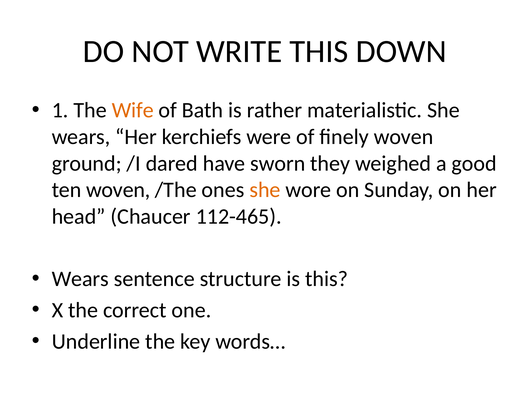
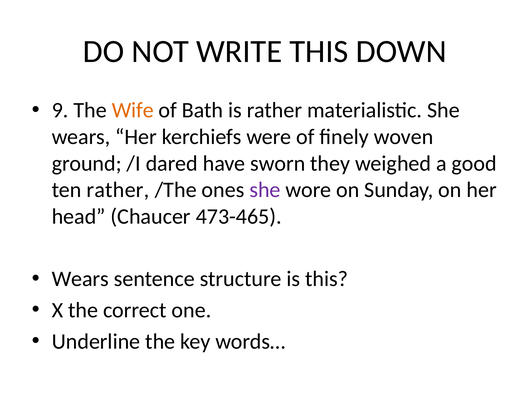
1: 1 -> 9
ten woven: woven -> rather
she at (265, 190) colour: orange -> purple
112-465: 112-465 -> 473-465
